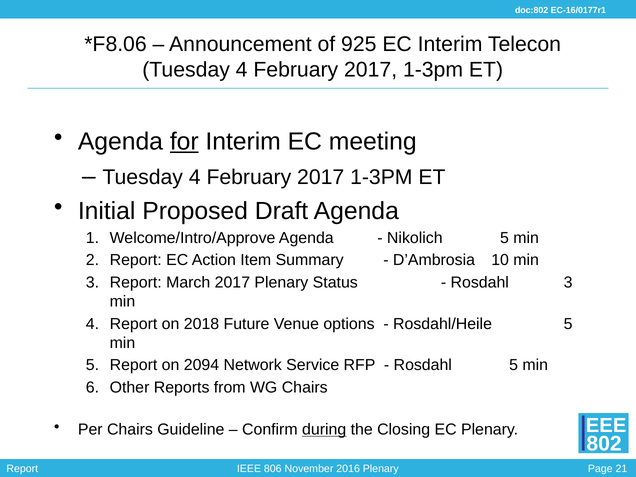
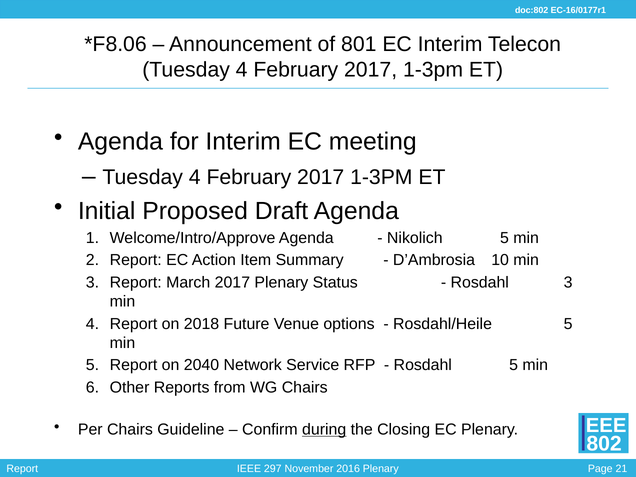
925: 925 -> 801
for underline: present -> none
2094: 2094 -> 2040
806: 806 -> 297
